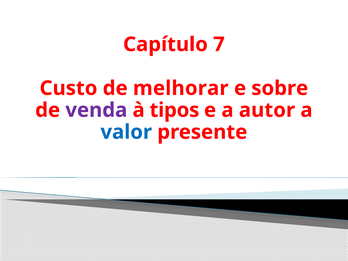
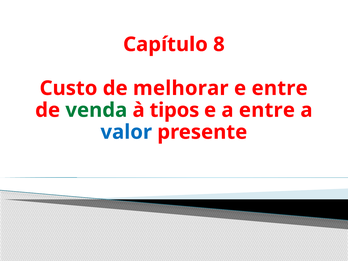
7: 7 -> 8
e sobre: sobre -> entre
venda colour: purple -> green
a autor: autor -> entre
